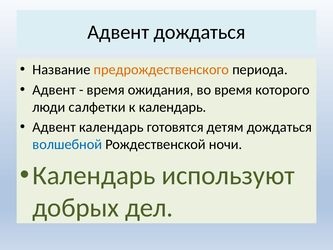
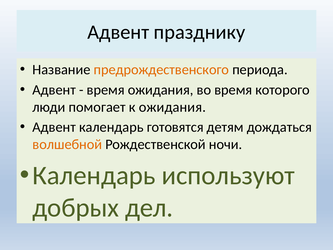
Адвент дождаться: дождаться -> празднику
салфетки: салфетки -> помогает
к календарь: календарь -> ожидания
волшебной colour: blue -> orange
